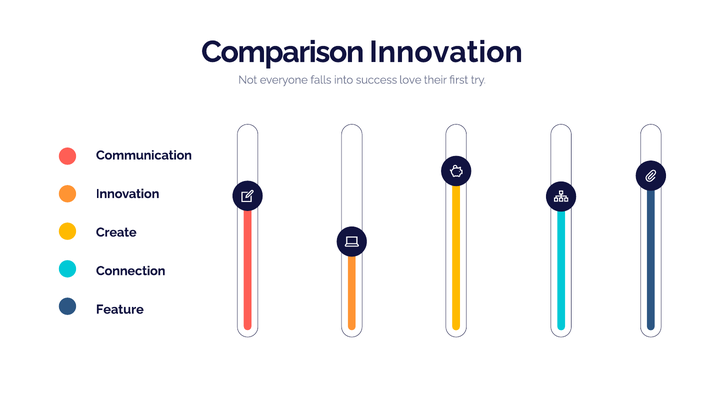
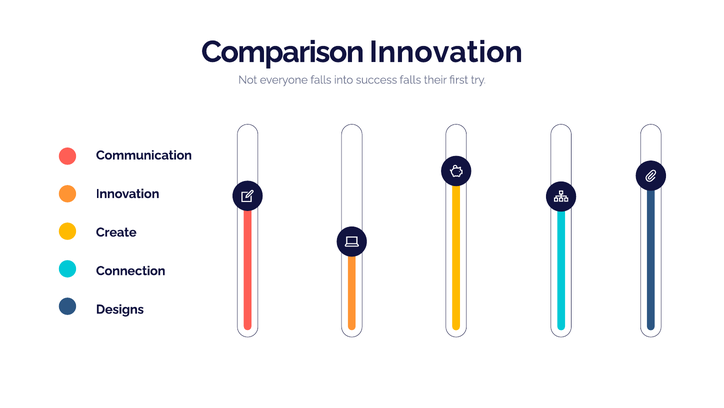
success love: love -> falls
Feature: Feature -> Designs
